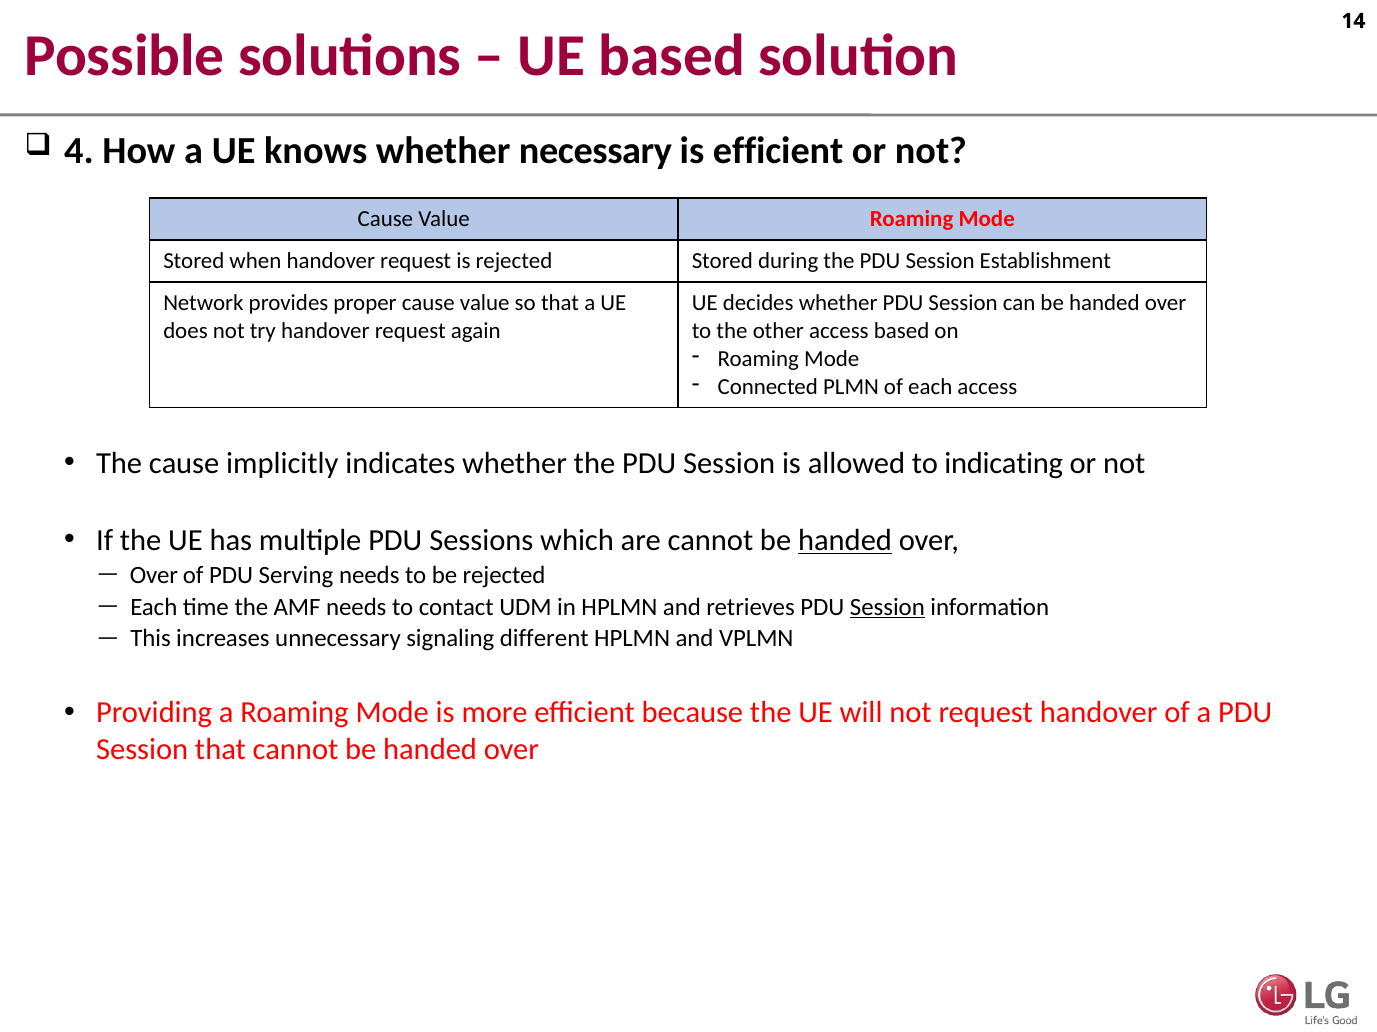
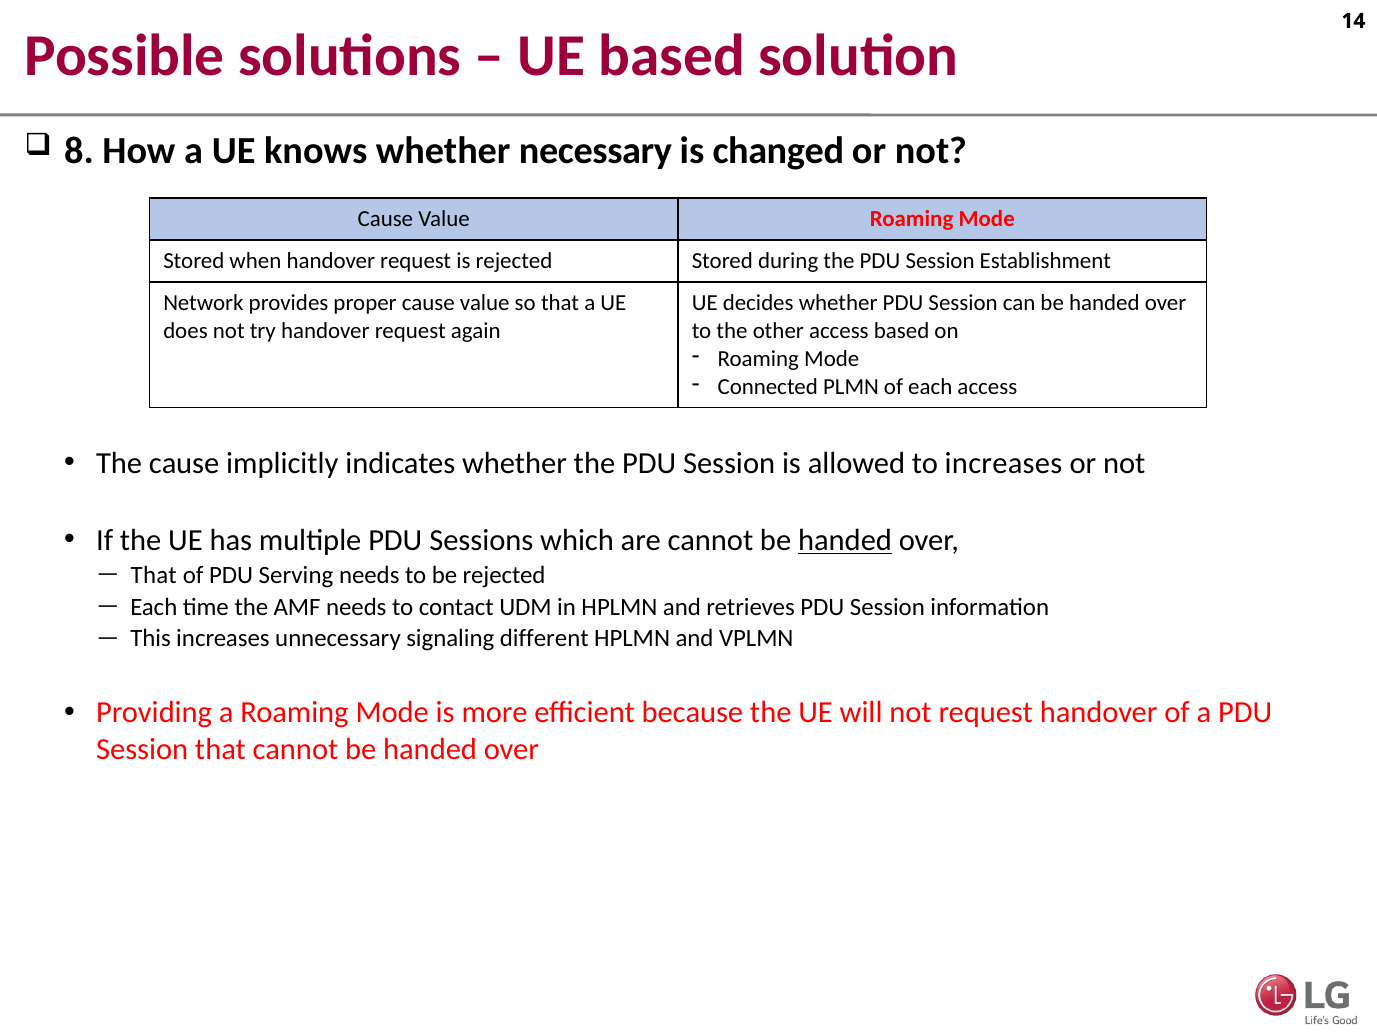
4: 4 -> 8
is efficient: efficient -> changed
to indicating: indicating -> increases
Over at (154, 576): Over -> That
Session at (887, 607) underline: present -> none
